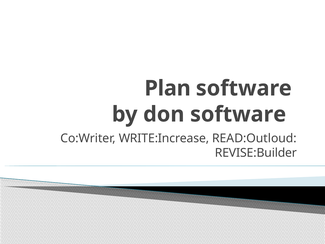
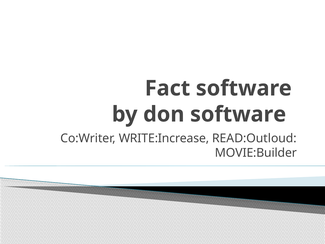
Plan: Plan -> Fact
REVISE:Builder: REVISE:Builder -> MOVIE:Builder
